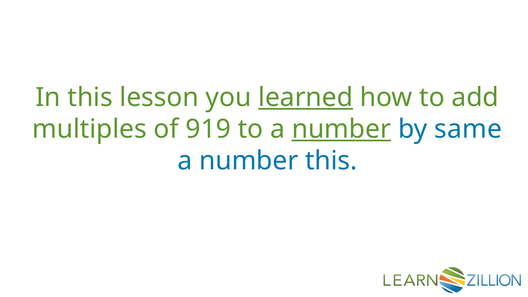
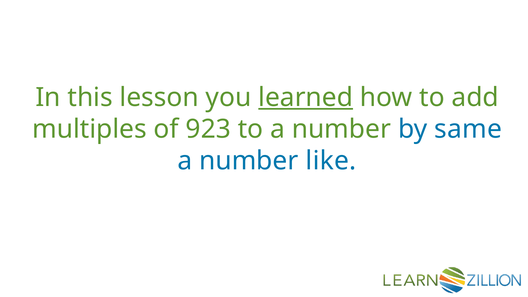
919: 919 -> 923
number at (341, 129) underline: present -> none
number this: this -> like
